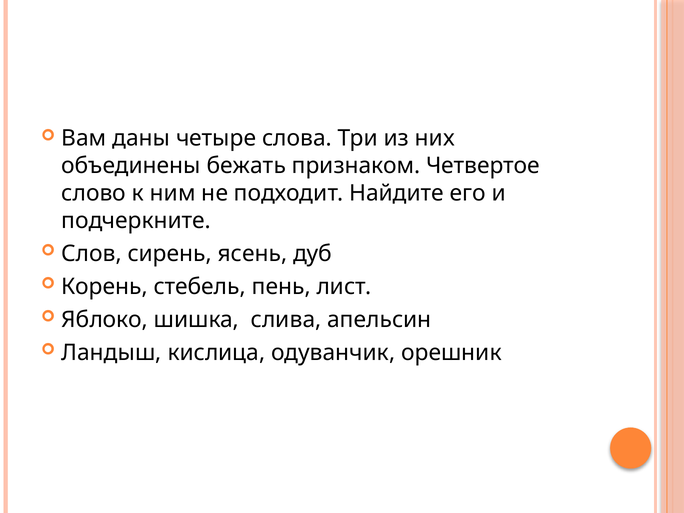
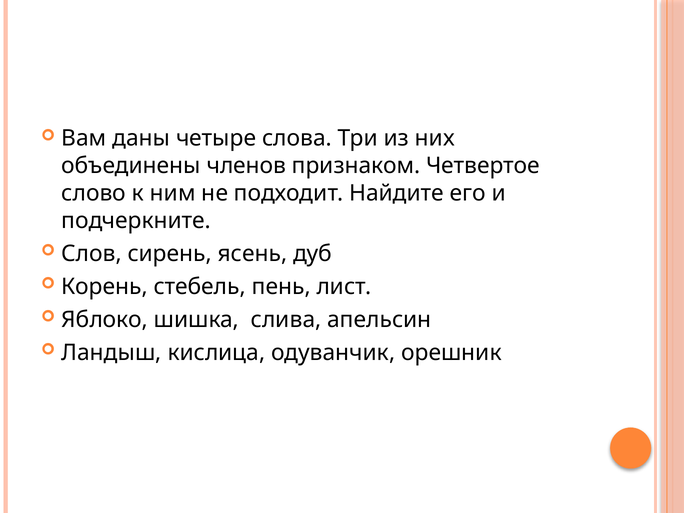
бежать: бежать -> членов
